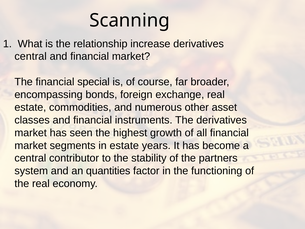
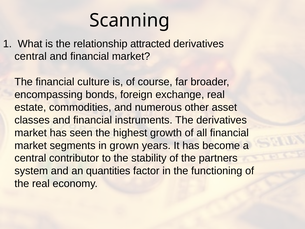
increase: increase -> attracted
special: special -> culture
in estate: estate -> grown
